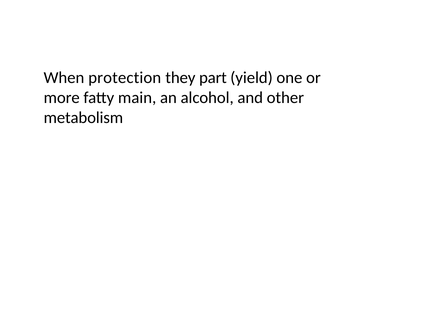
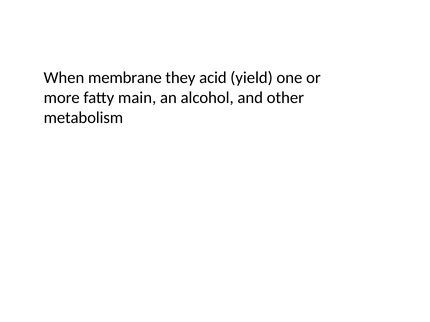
protection: protection -> membrane
part: part -> acid
